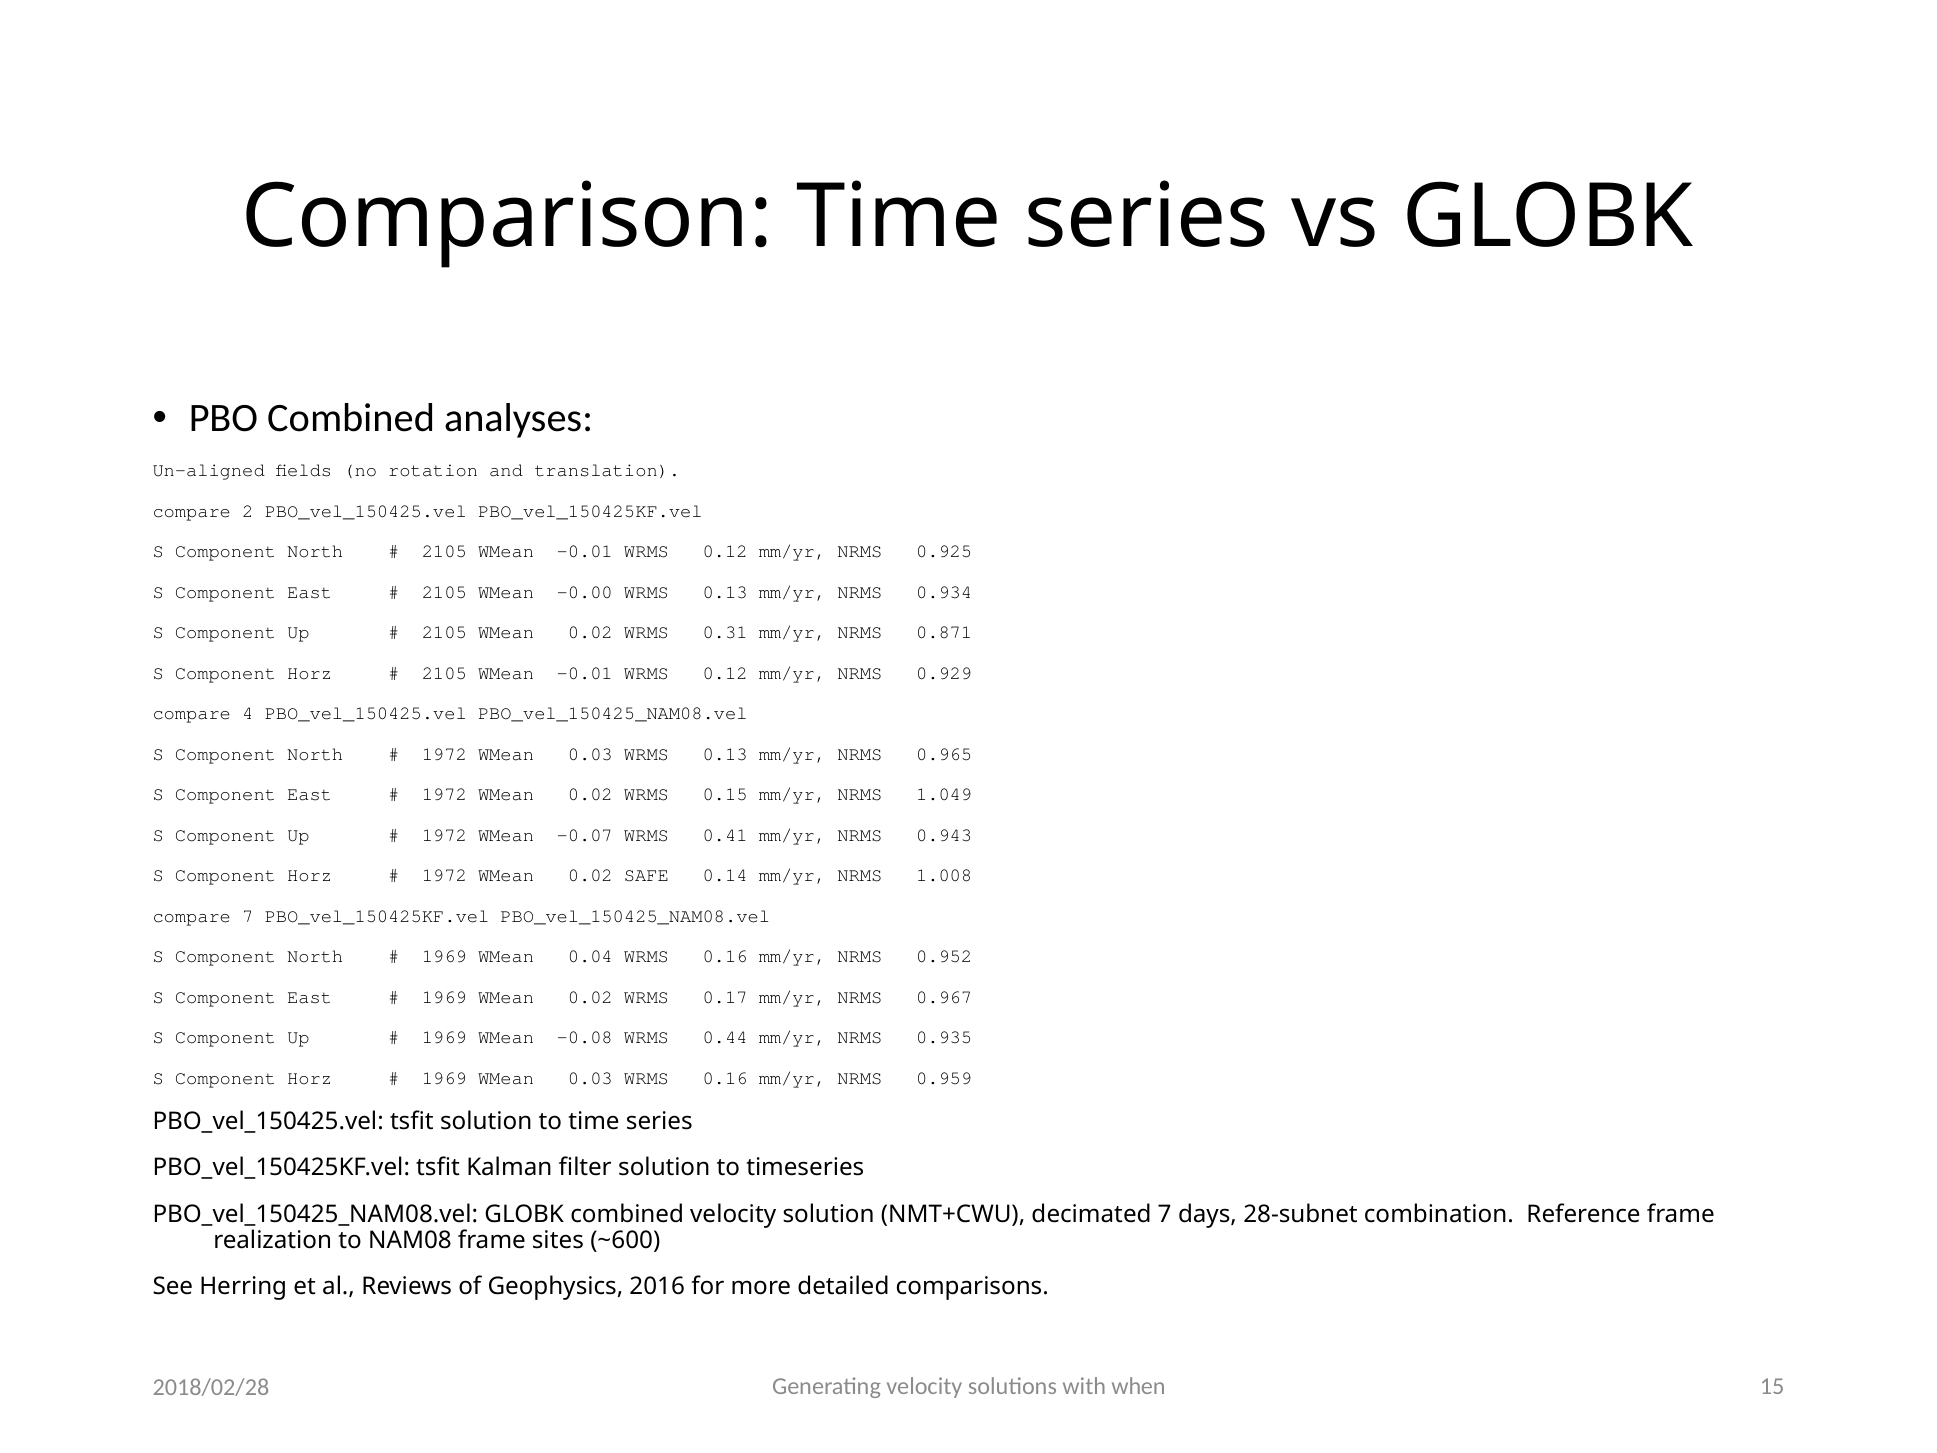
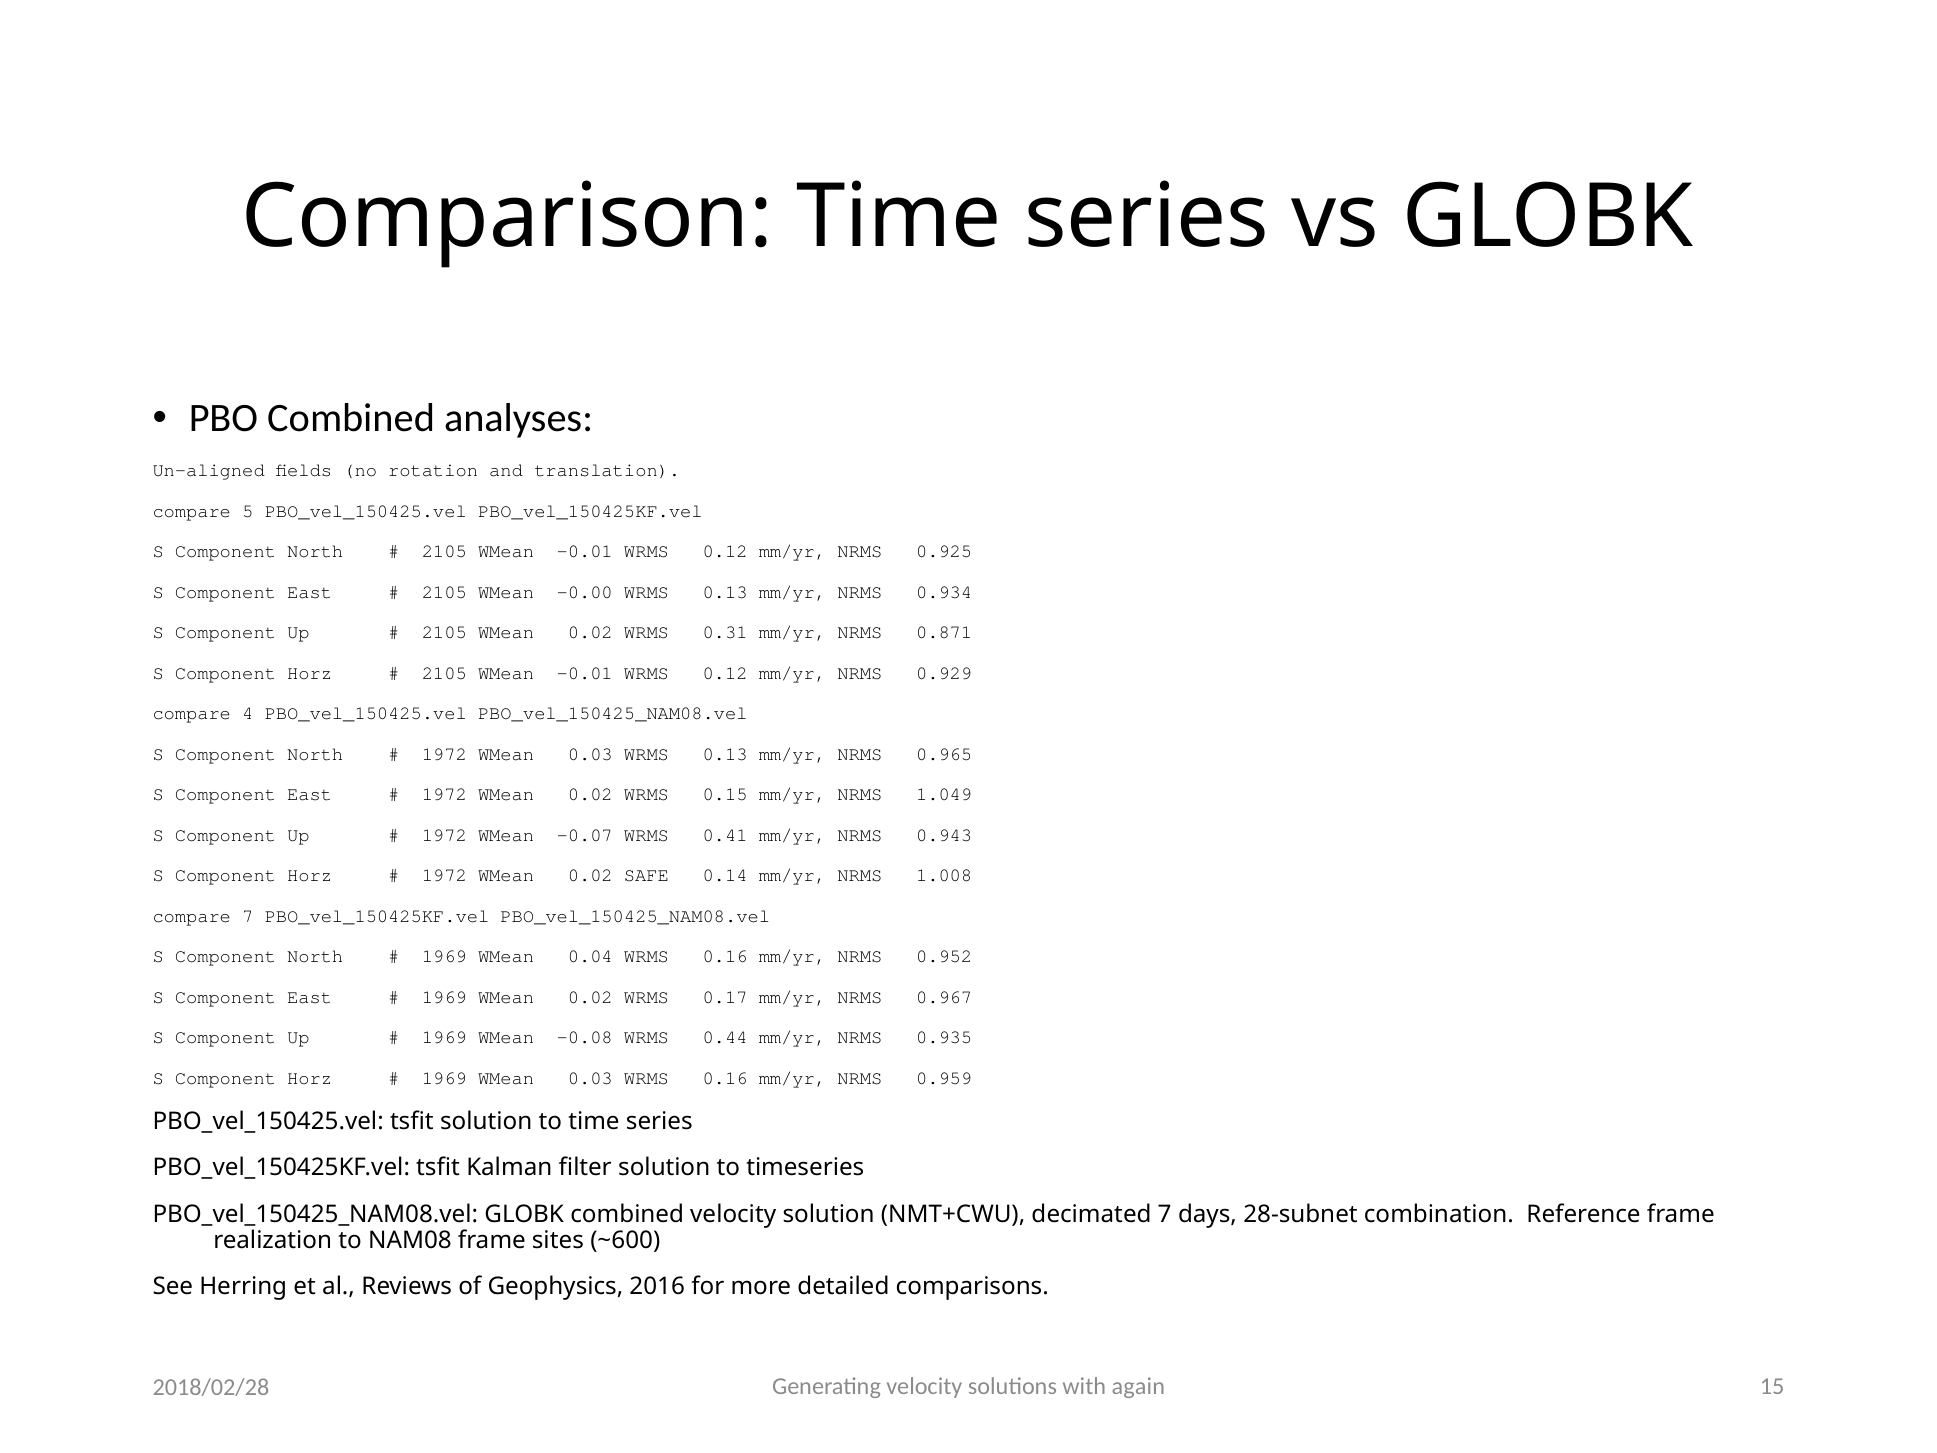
2: 2 -> 5
when: when -> again
